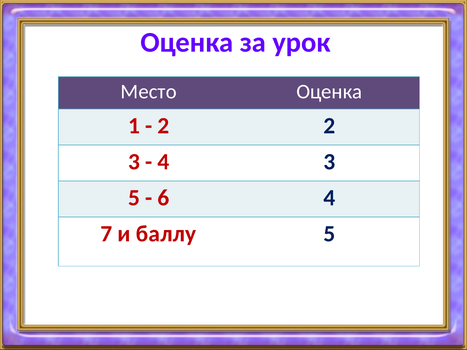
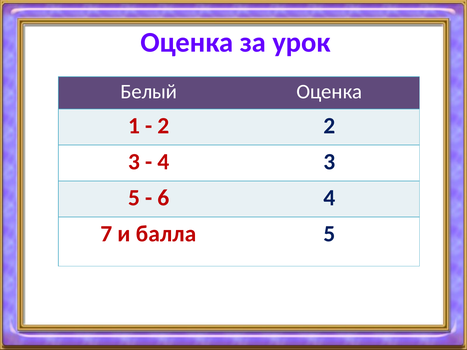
Место: Место -> Белый
баллу: баллу -> балла
